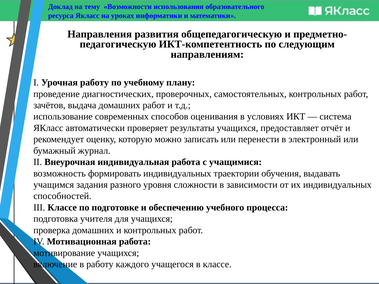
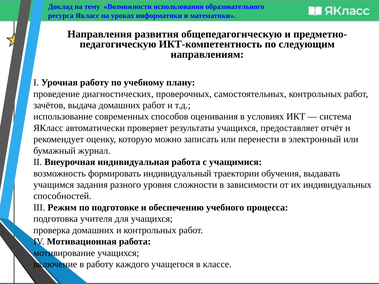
формировать индивидуальных: индивидуальных -> индивидуальный
III Классе: Классе -> Режим
